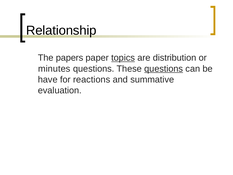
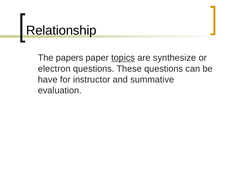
distribution: distribution -> synthesize
minutes: minutes -> electron
questions at (164, 69) underline: present -> none
reactions: reactions -> instructor
